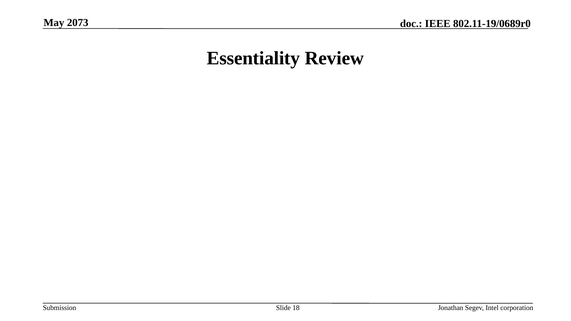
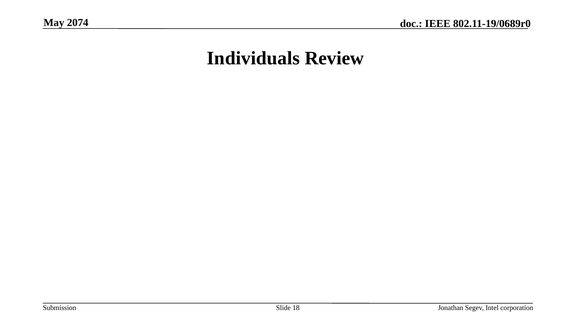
2073: 2073 -> 2074
Essentiality: Essentiality -> Individuals
